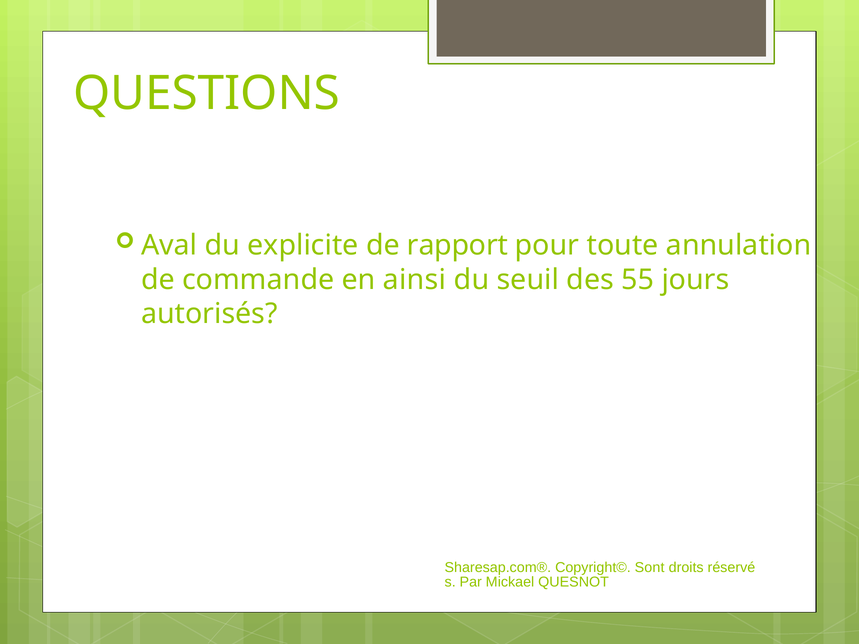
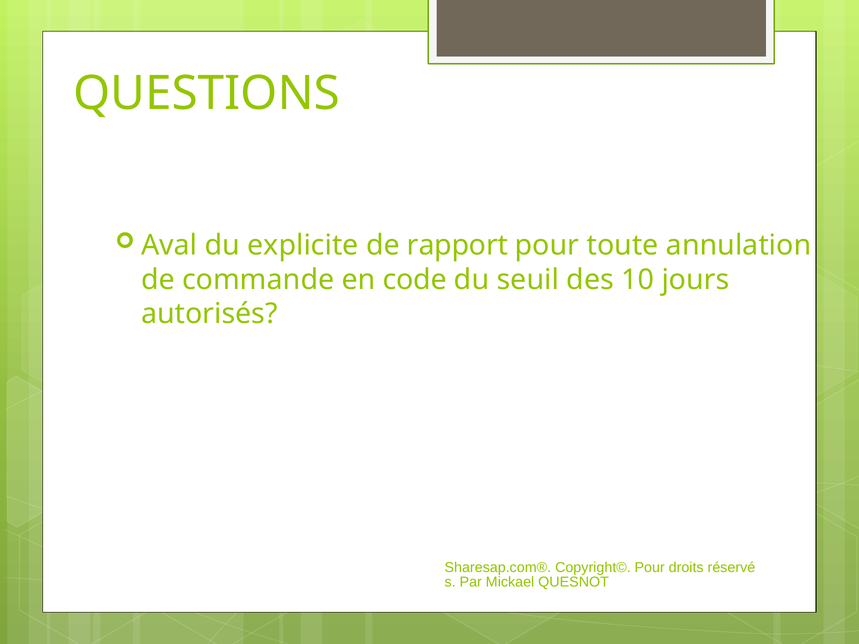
ainsi: ainsi -> code
55: 55 -> 10
Copyright© Sont: Sont -> Pour
